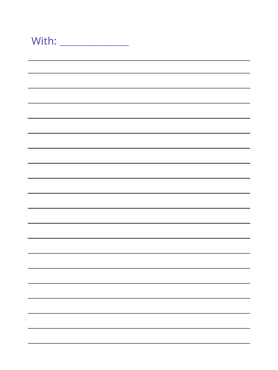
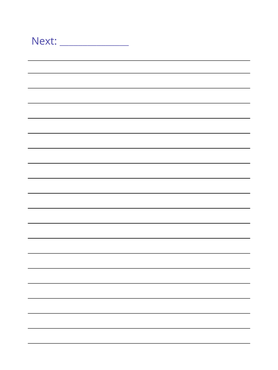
With: With -> Next
